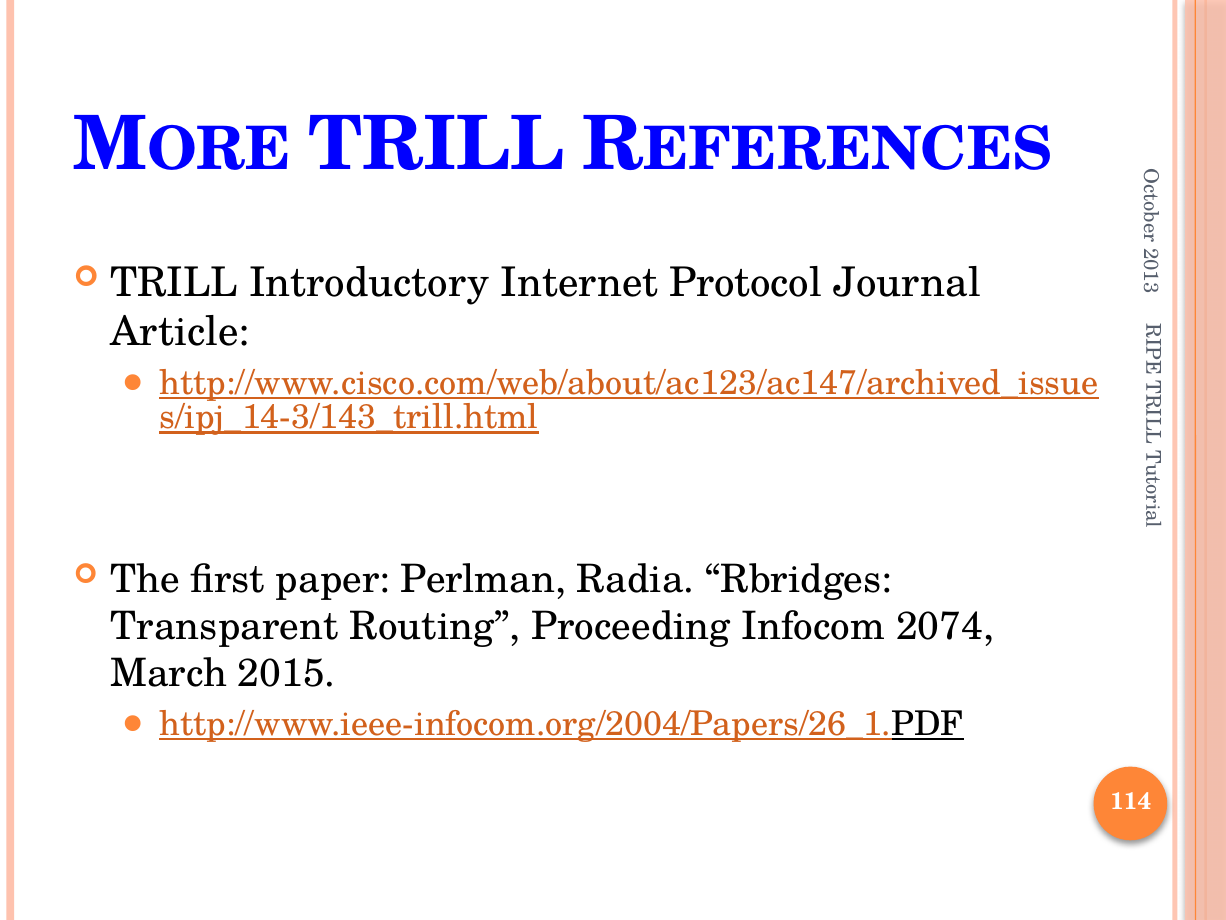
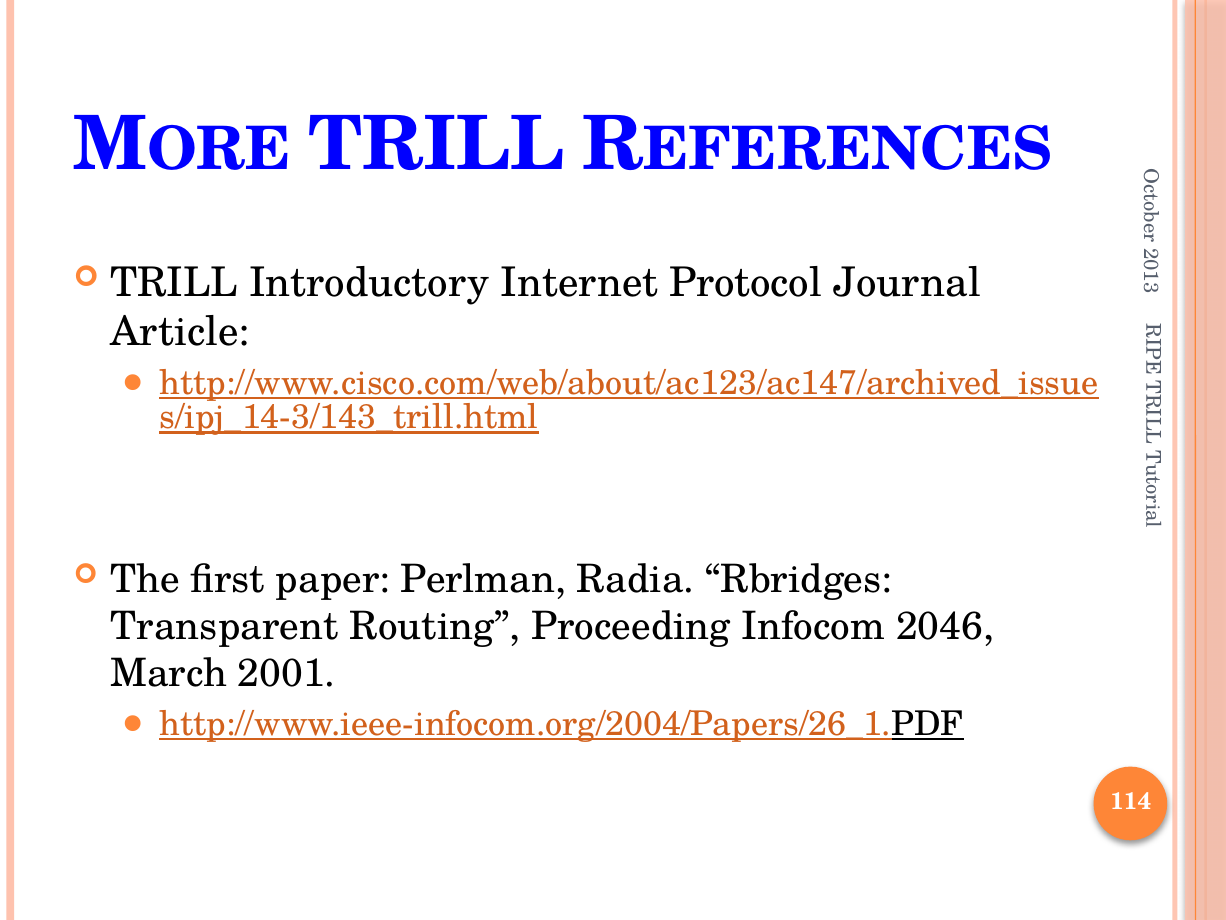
2074: 2074 -> 2046
2015: 2015 -> 2001
